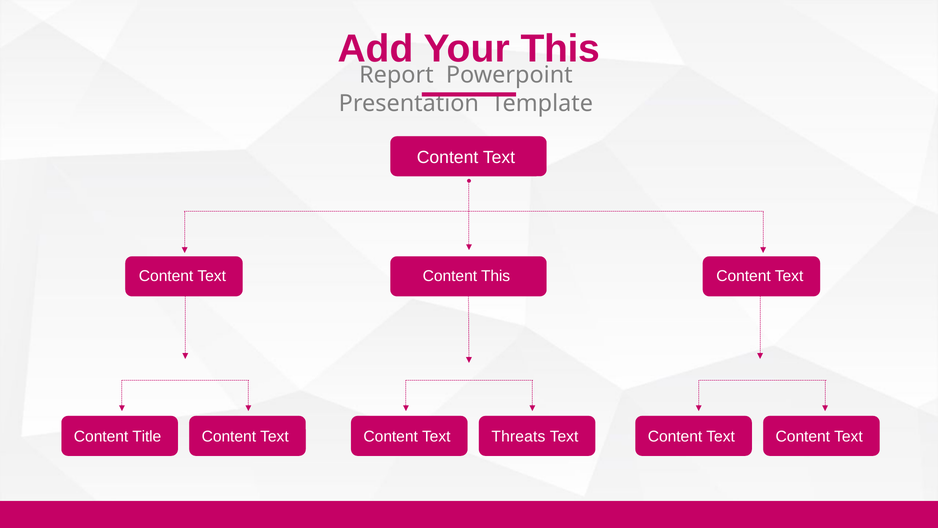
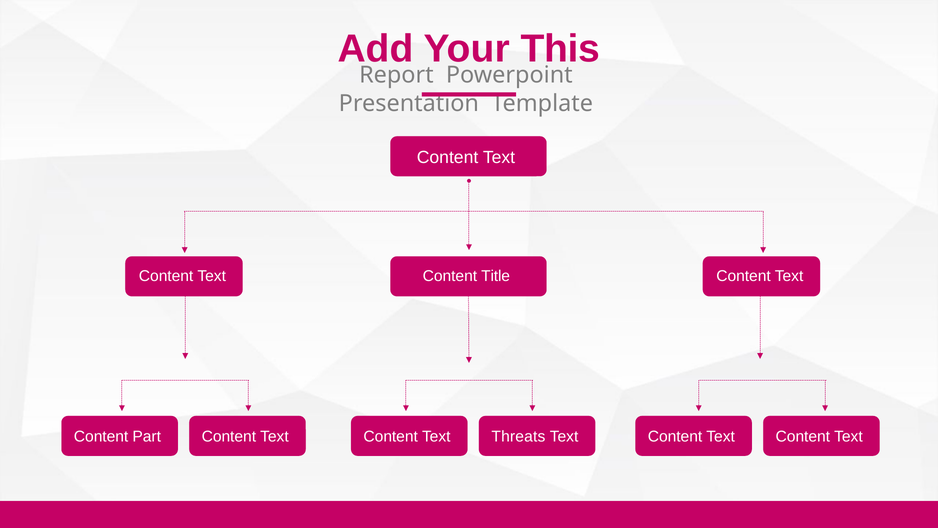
Content This: This -> Title
Title: Title -> Part
